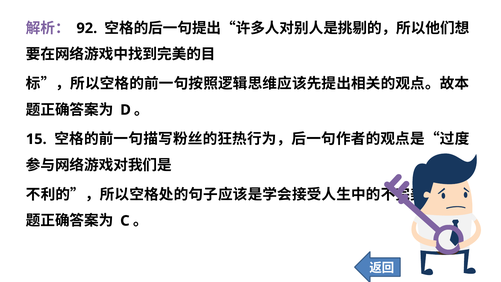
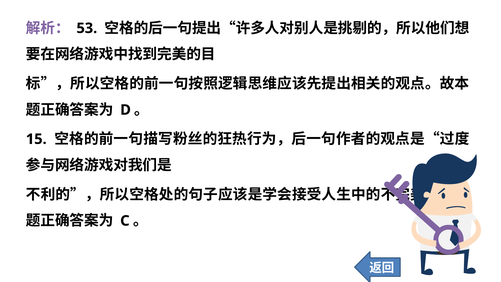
92: 92 -> 53
